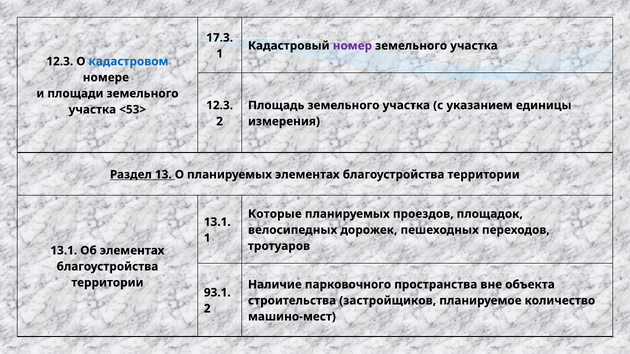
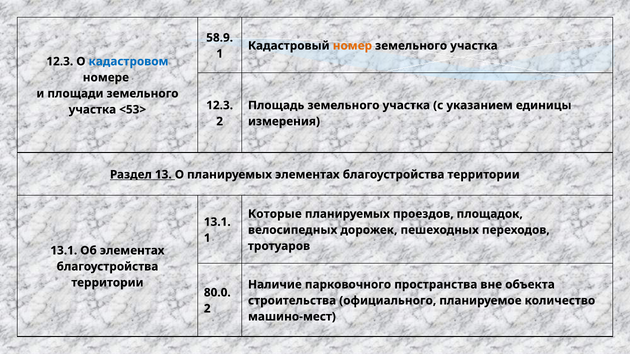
17.3: 17.3 -> 58.9
номер colour: purple -> orange
93.1: 93.1 -> 80.0
застройщиков: застройщиков -> официального
